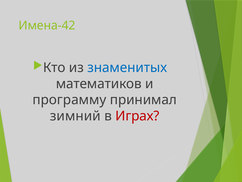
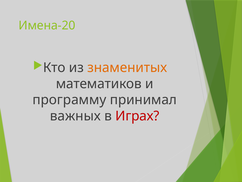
Имена-42: Имена-42 -> Имена-20
знаменитых colour: blue -> orange
зимний: зимний -> важных
